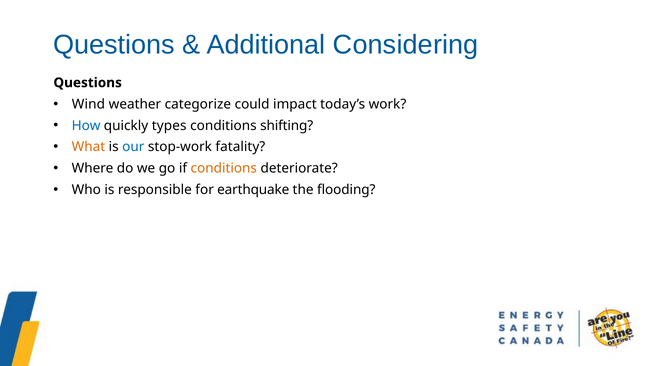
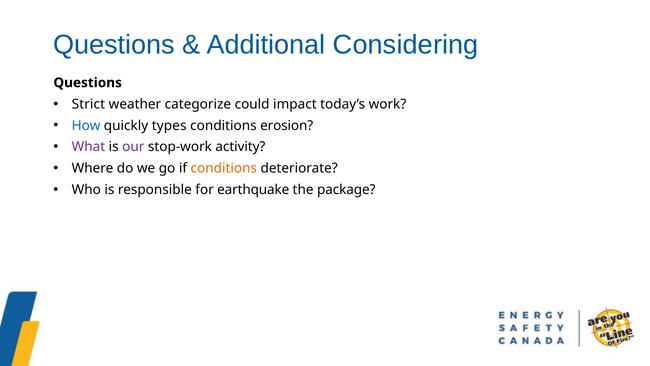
Wind: Wind -> Strict
shifting: shifting -> erosion
What colour: orange -> purple
our colour: blue -> purple
fatality: fatality -> activity
flooding: flooding -> package
